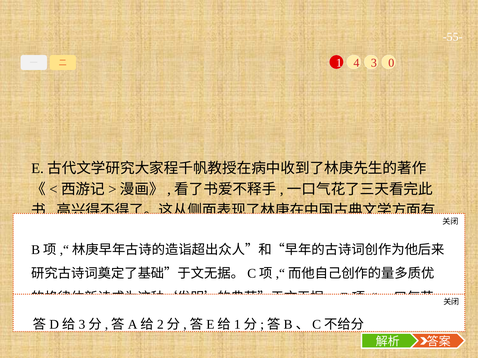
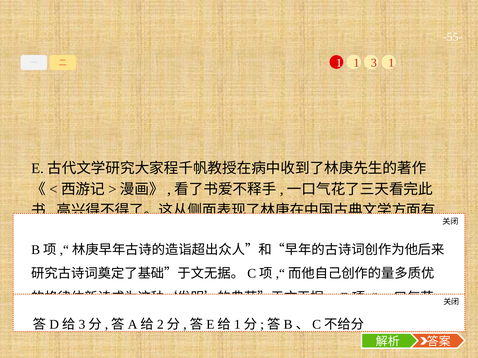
1 4: 4 -> 1
3 0: 0 -> 1
